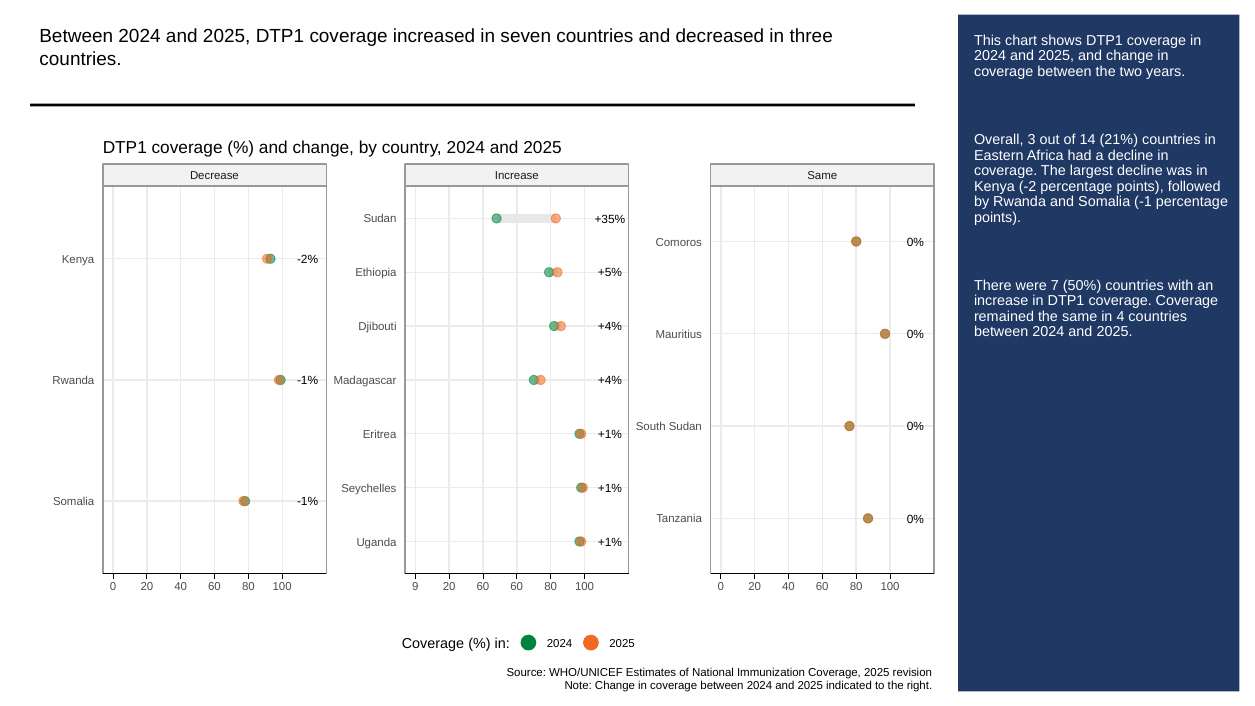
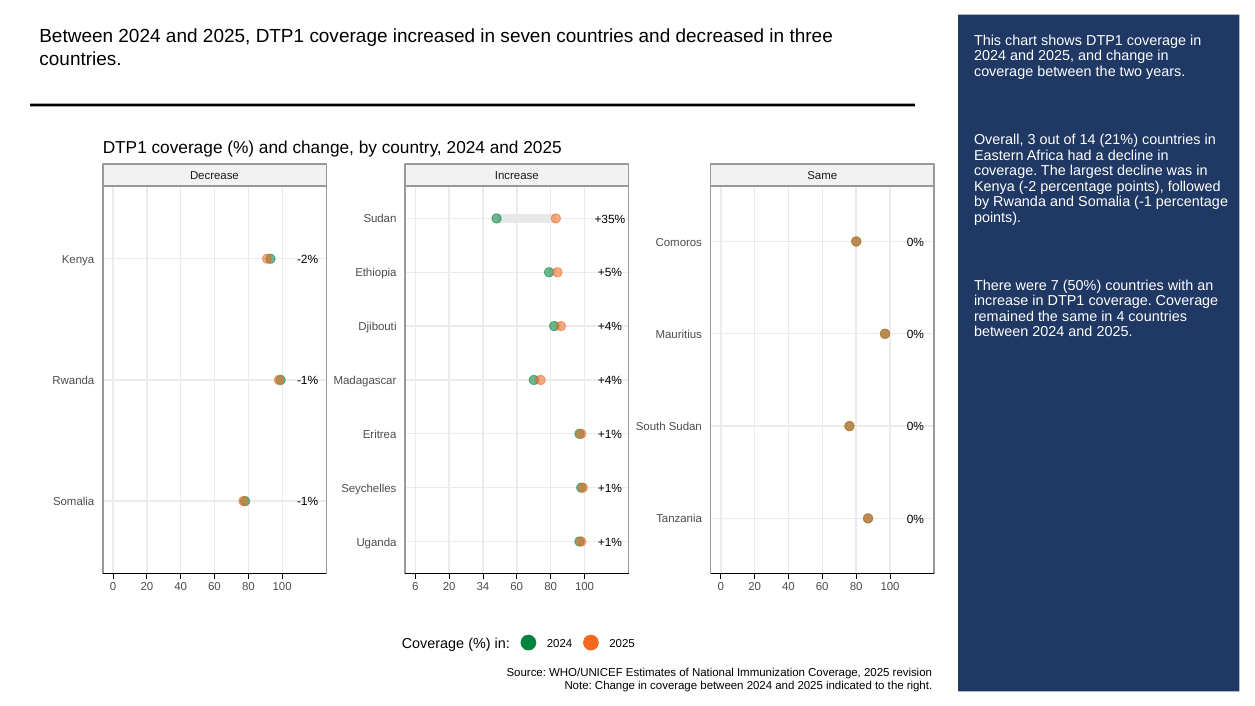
9: 9 -> 6
20 60: 60 -> 34
